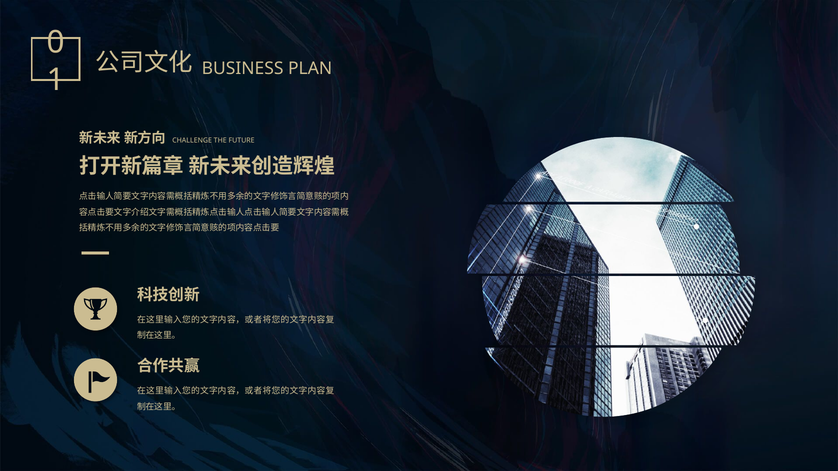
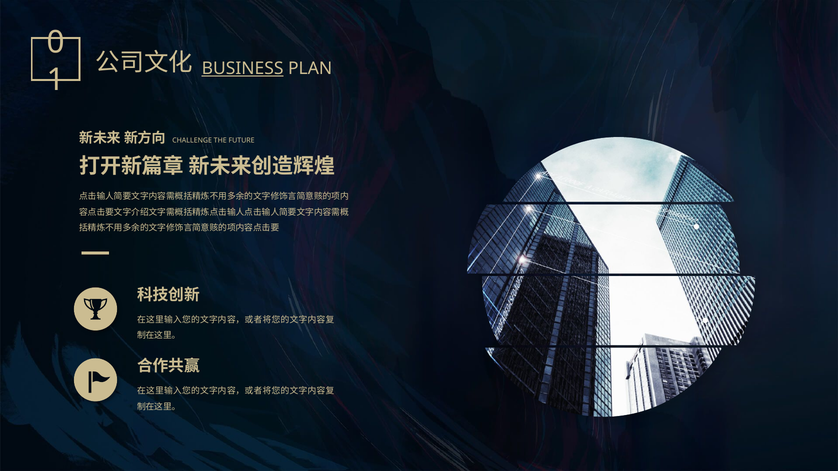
BUSINESS underline: none -> present
